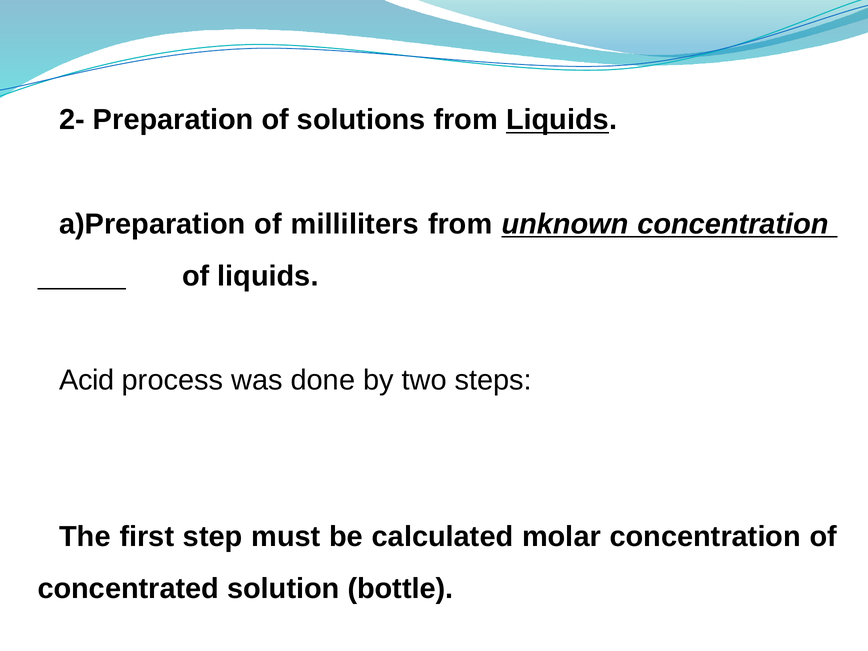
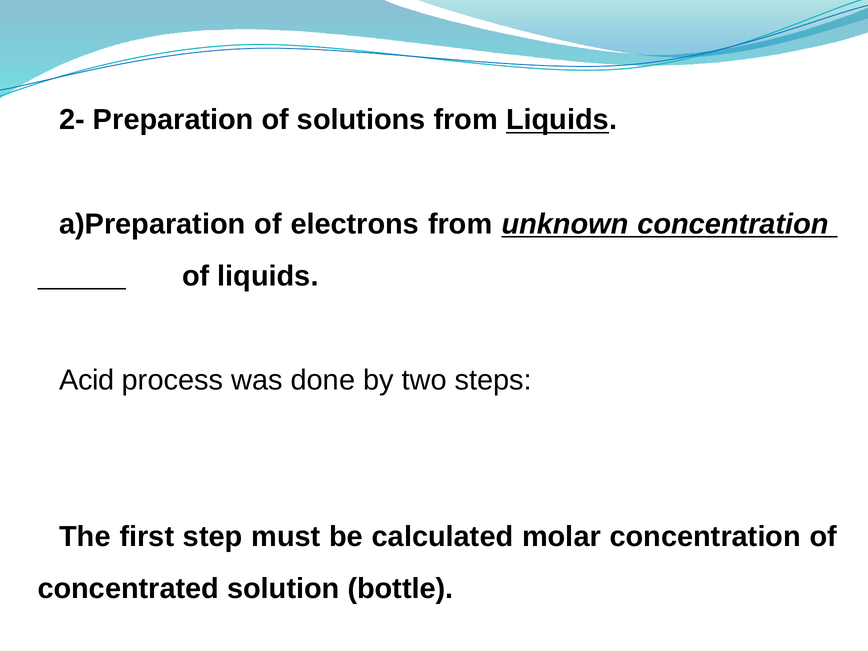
milliliters: milliliters -> electrons
